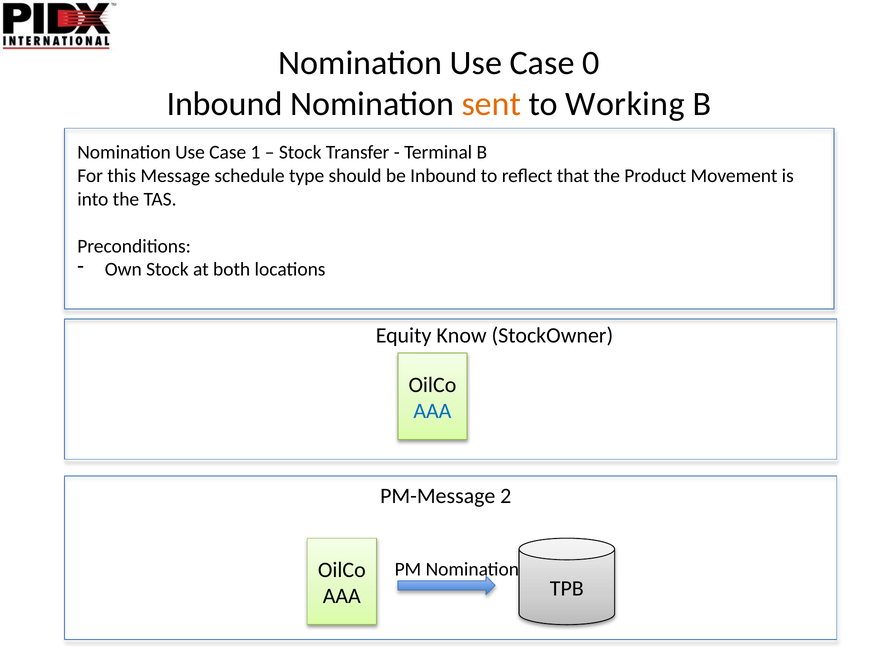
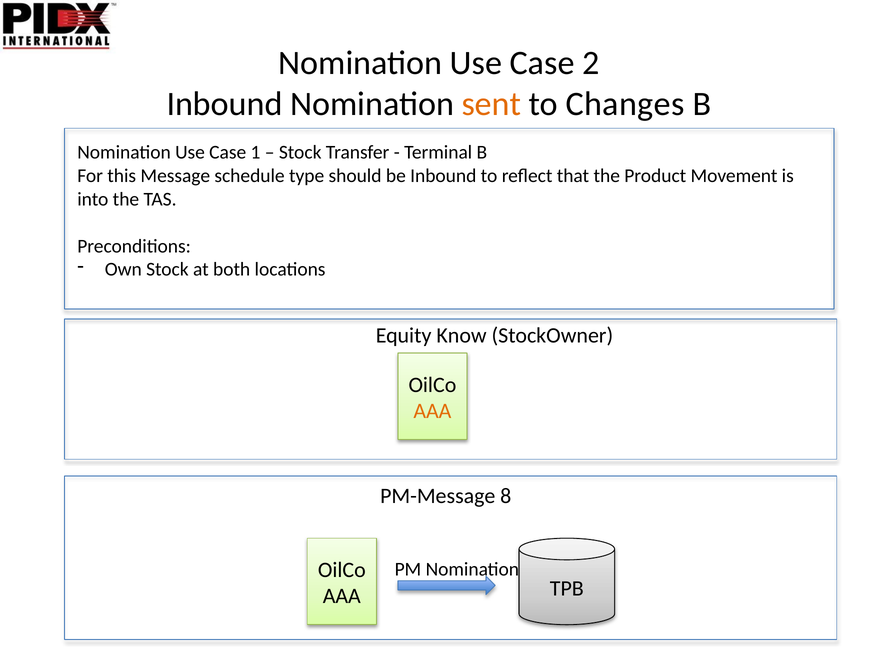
0: 0 -> 2
Working: Working -> Changes
AAA at (432, 411) colour: blue -> orange
2: 2 -> 8
